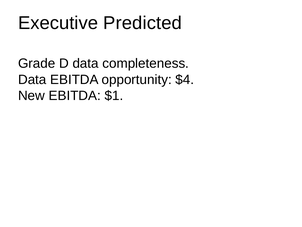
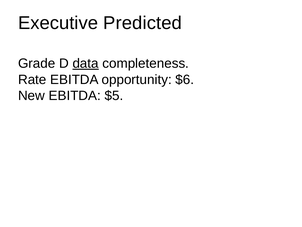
data at (86, 63) underline: none -> present
Data at (32, 79): Data -> Rate
$4: $4 -> $6
$1: $1 -> $5
